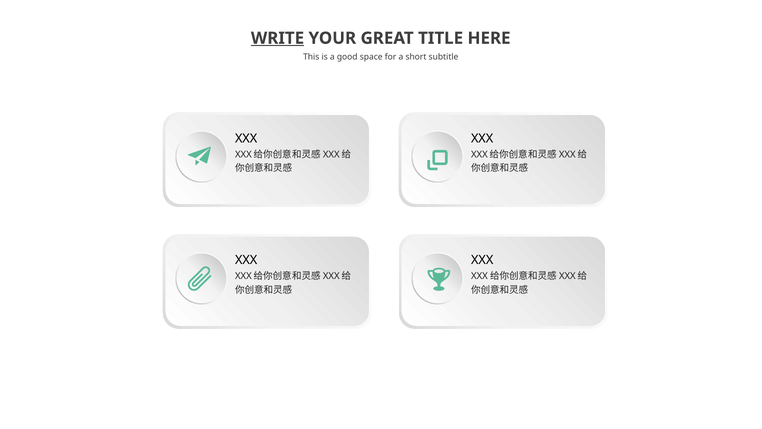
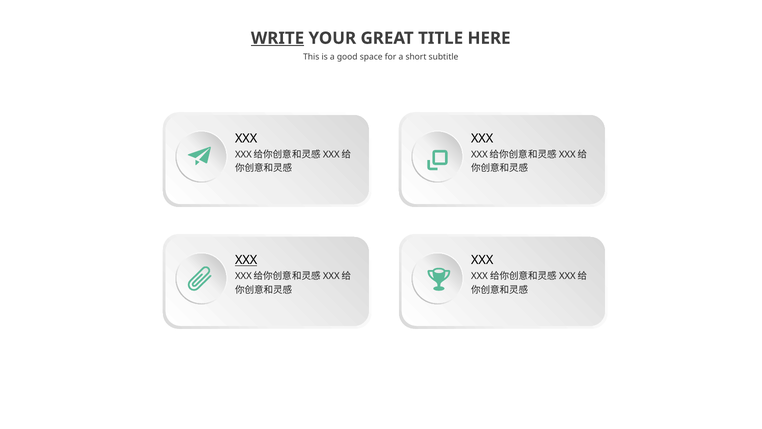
XXX at (246, 260) underline: none -> present
